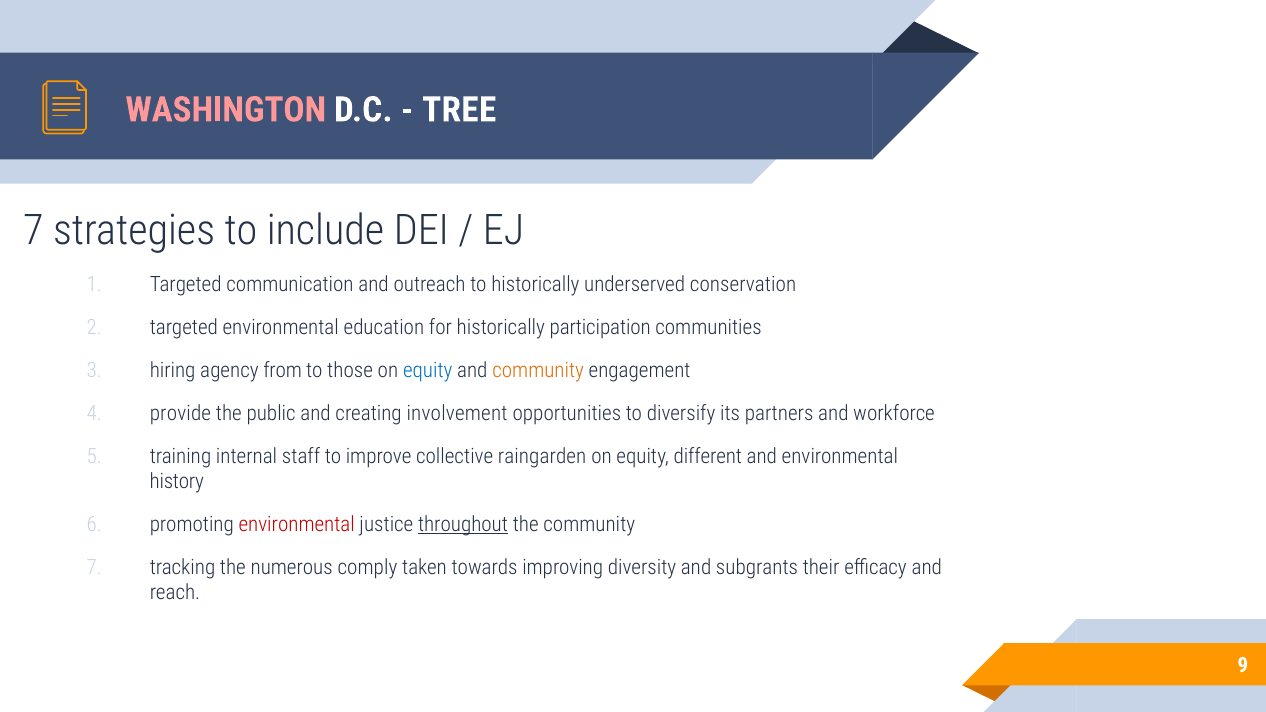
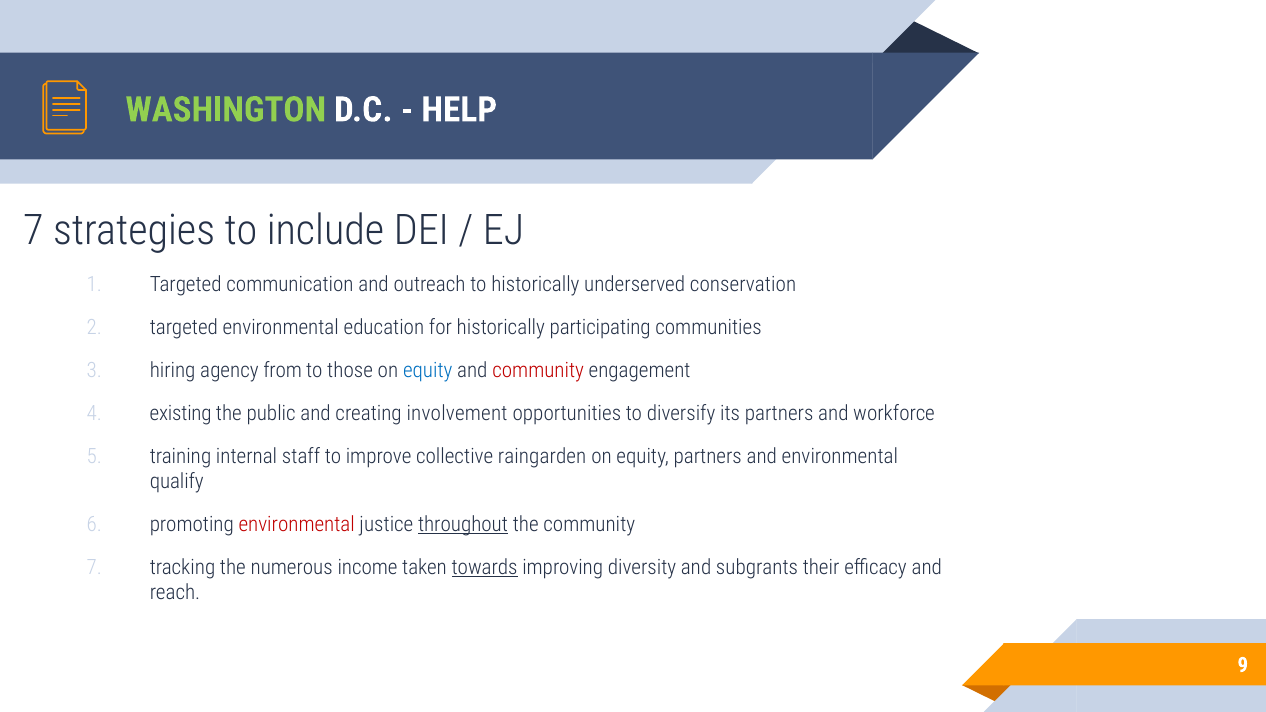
WASHINGTON colour: pink -> light green
TREE: TREE -> HELP
participation: participation -> participating
community at (538, 371) colour: orange -> red
provide: provide -> existing
equity different: different -> partners
history: history -> qualify
comply: comply -> income
towards underline: none -> present
